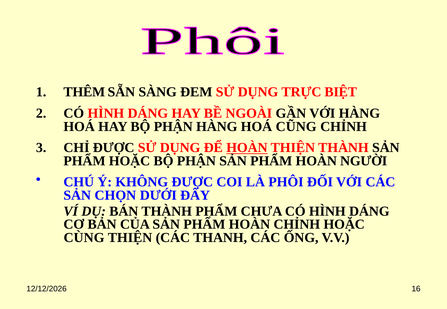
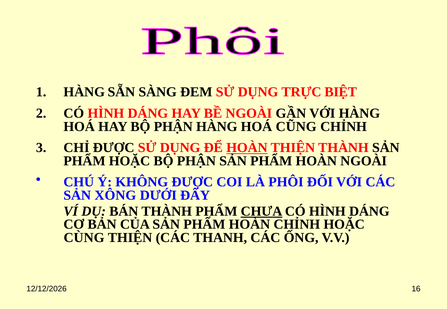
THÊM at (84, 92): THÊM -> HÀNG
HOÀN NGƯỜI: NGƯỜI -> NGOÀI
CHỌN: CHỌN -> XÔNG
CHƯA underline: none -> present
